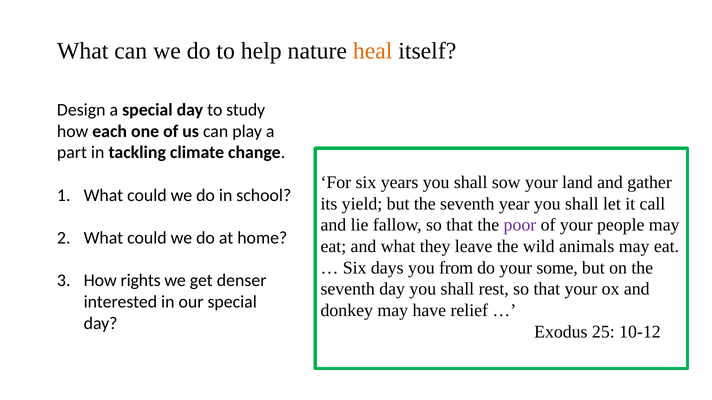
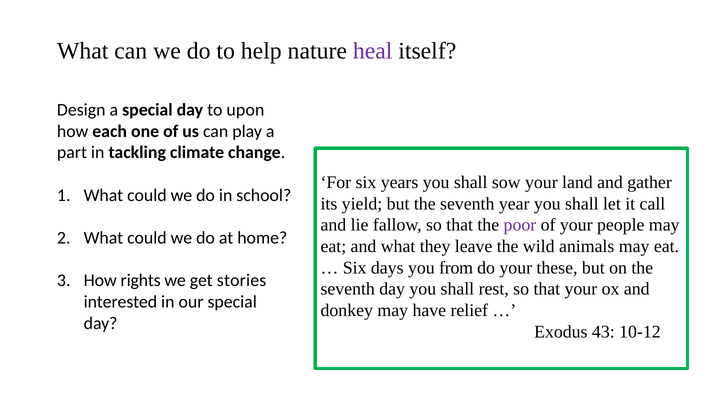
heal colour: orange -> purple
study: study -> upon
some: some -> these
denser: denser -> stories
25: 25 -> 43
